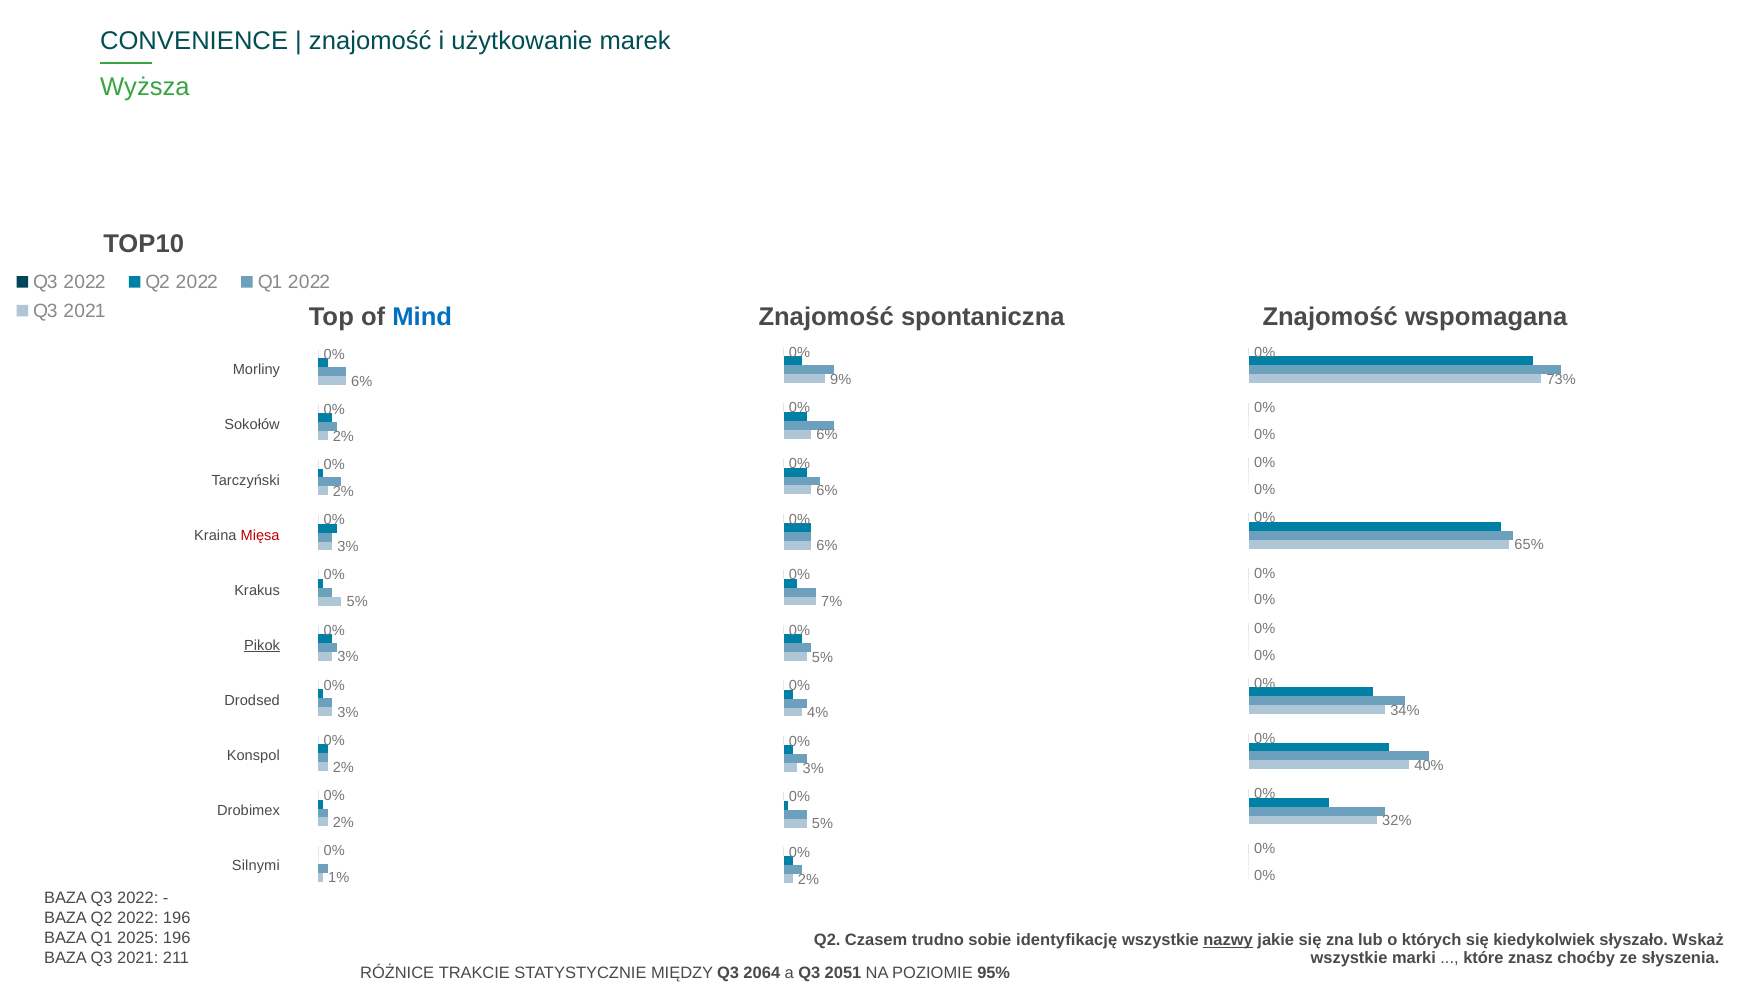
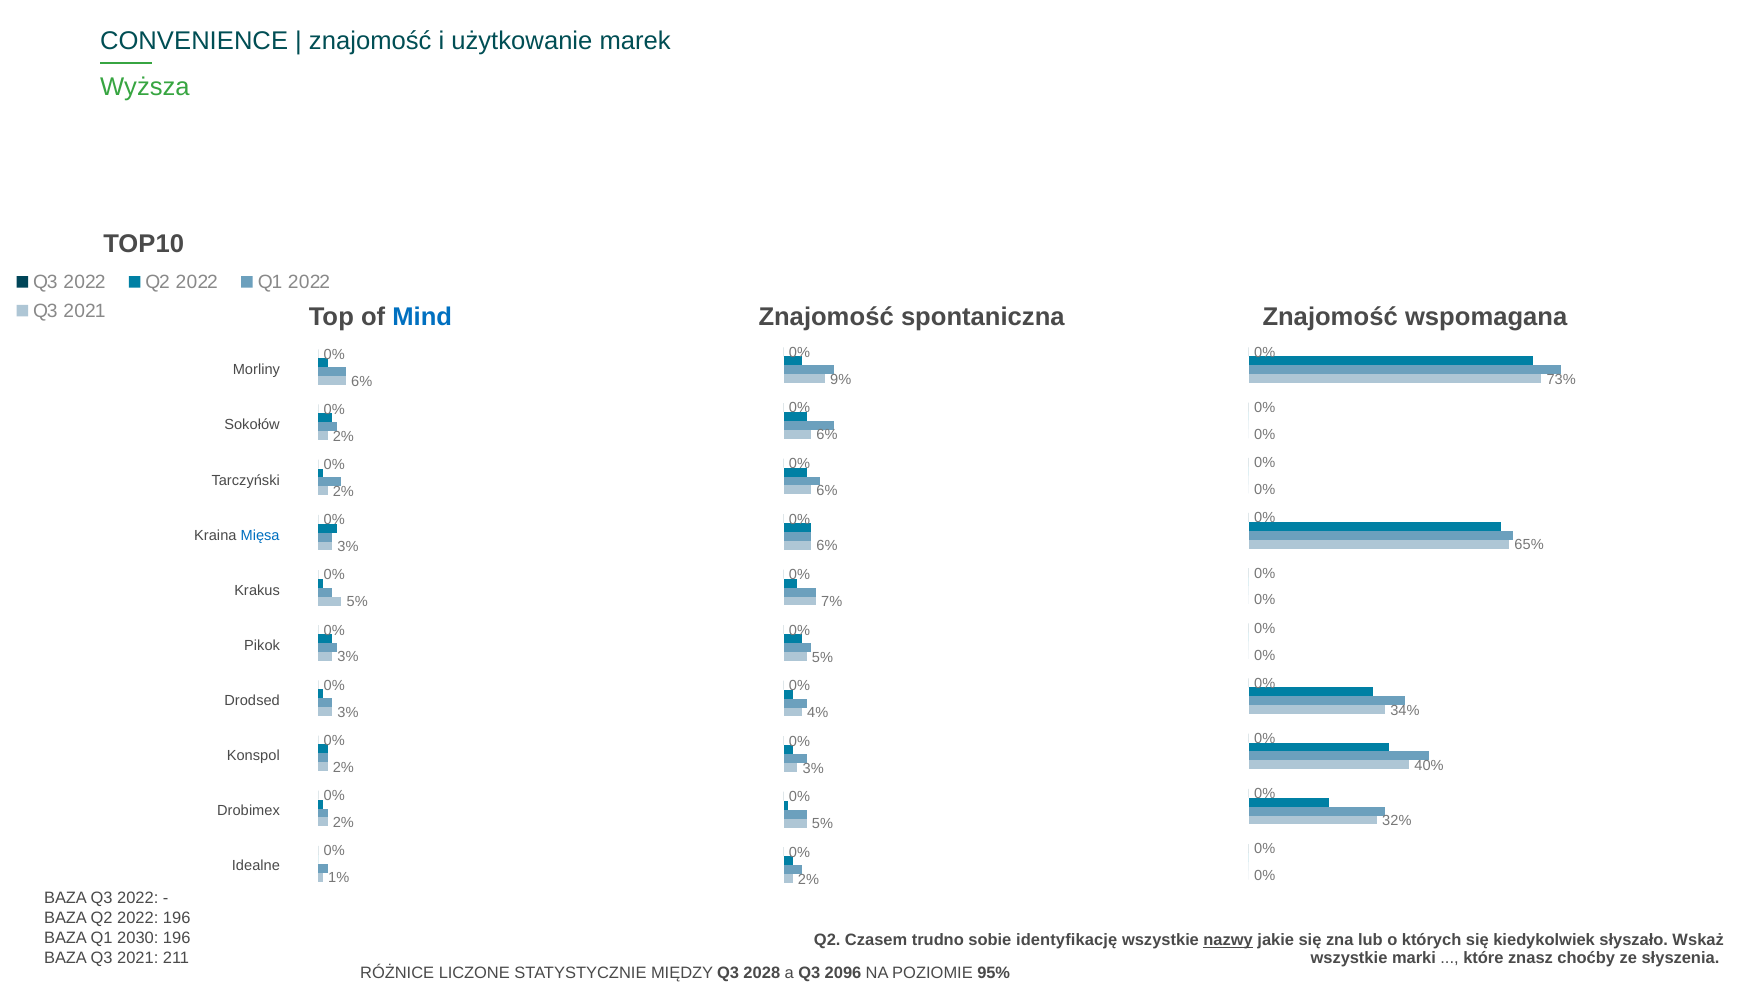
Mięsa colour: red -> blue
Pikok underline: present -> none
Silnymi: Silnymi -> Idealne
2025: 2025 -> 2030
TRAKCIE: TRAKCIE -> LICZONE
2064: 2064 -> 2028
2051: 2051 -> 2096
